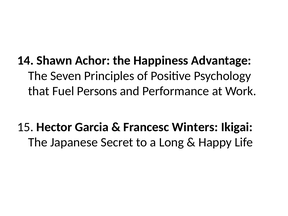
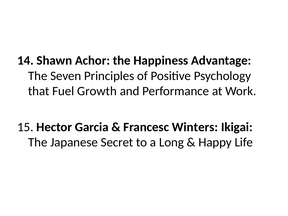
Persons: Persons -> Growth
